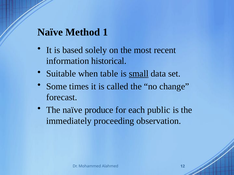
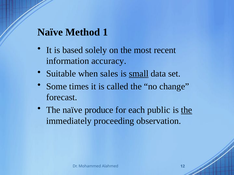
historical: historical -> accuracy
table: table -> sales
the at (187, 110) underline: none -> present
